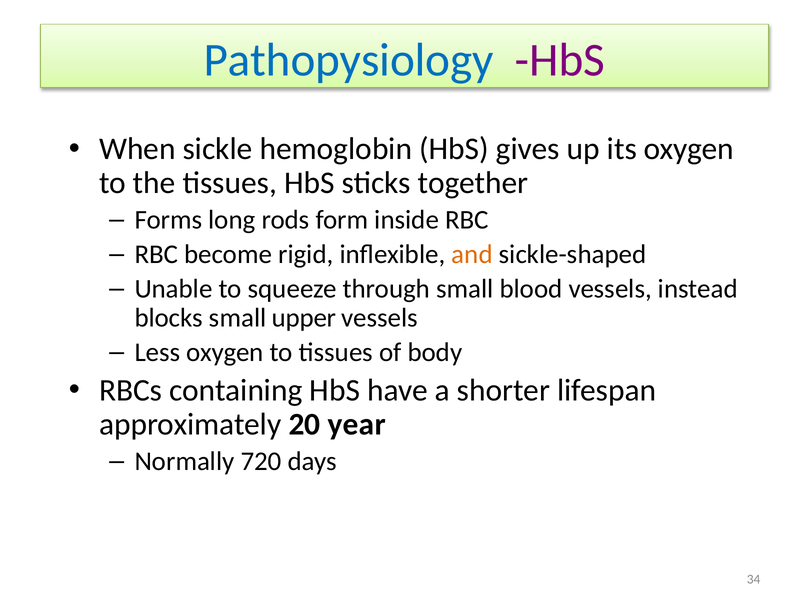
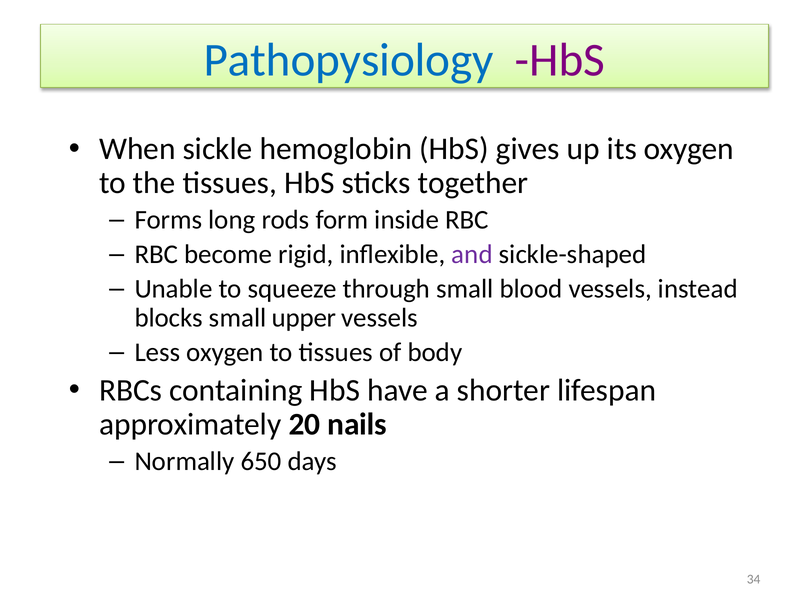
and colour: orange -> purple
year: year -> nails
720: 720 -> 650
